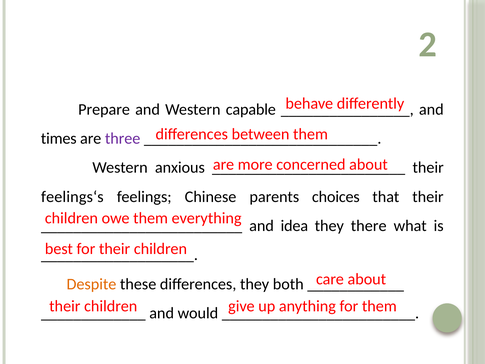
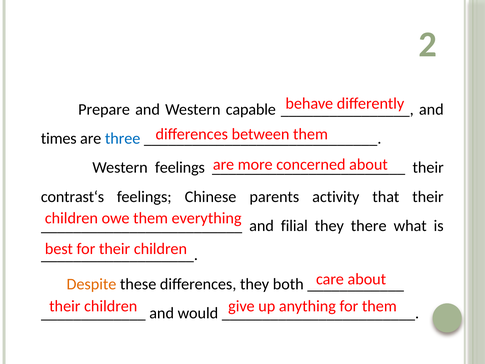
three colour: purple -> blue
Western anxious: anxious -> feelings
feelings‘s: feelings‘s -> contrast‘s
choices: choices -> activity
idea: idea -> filial
